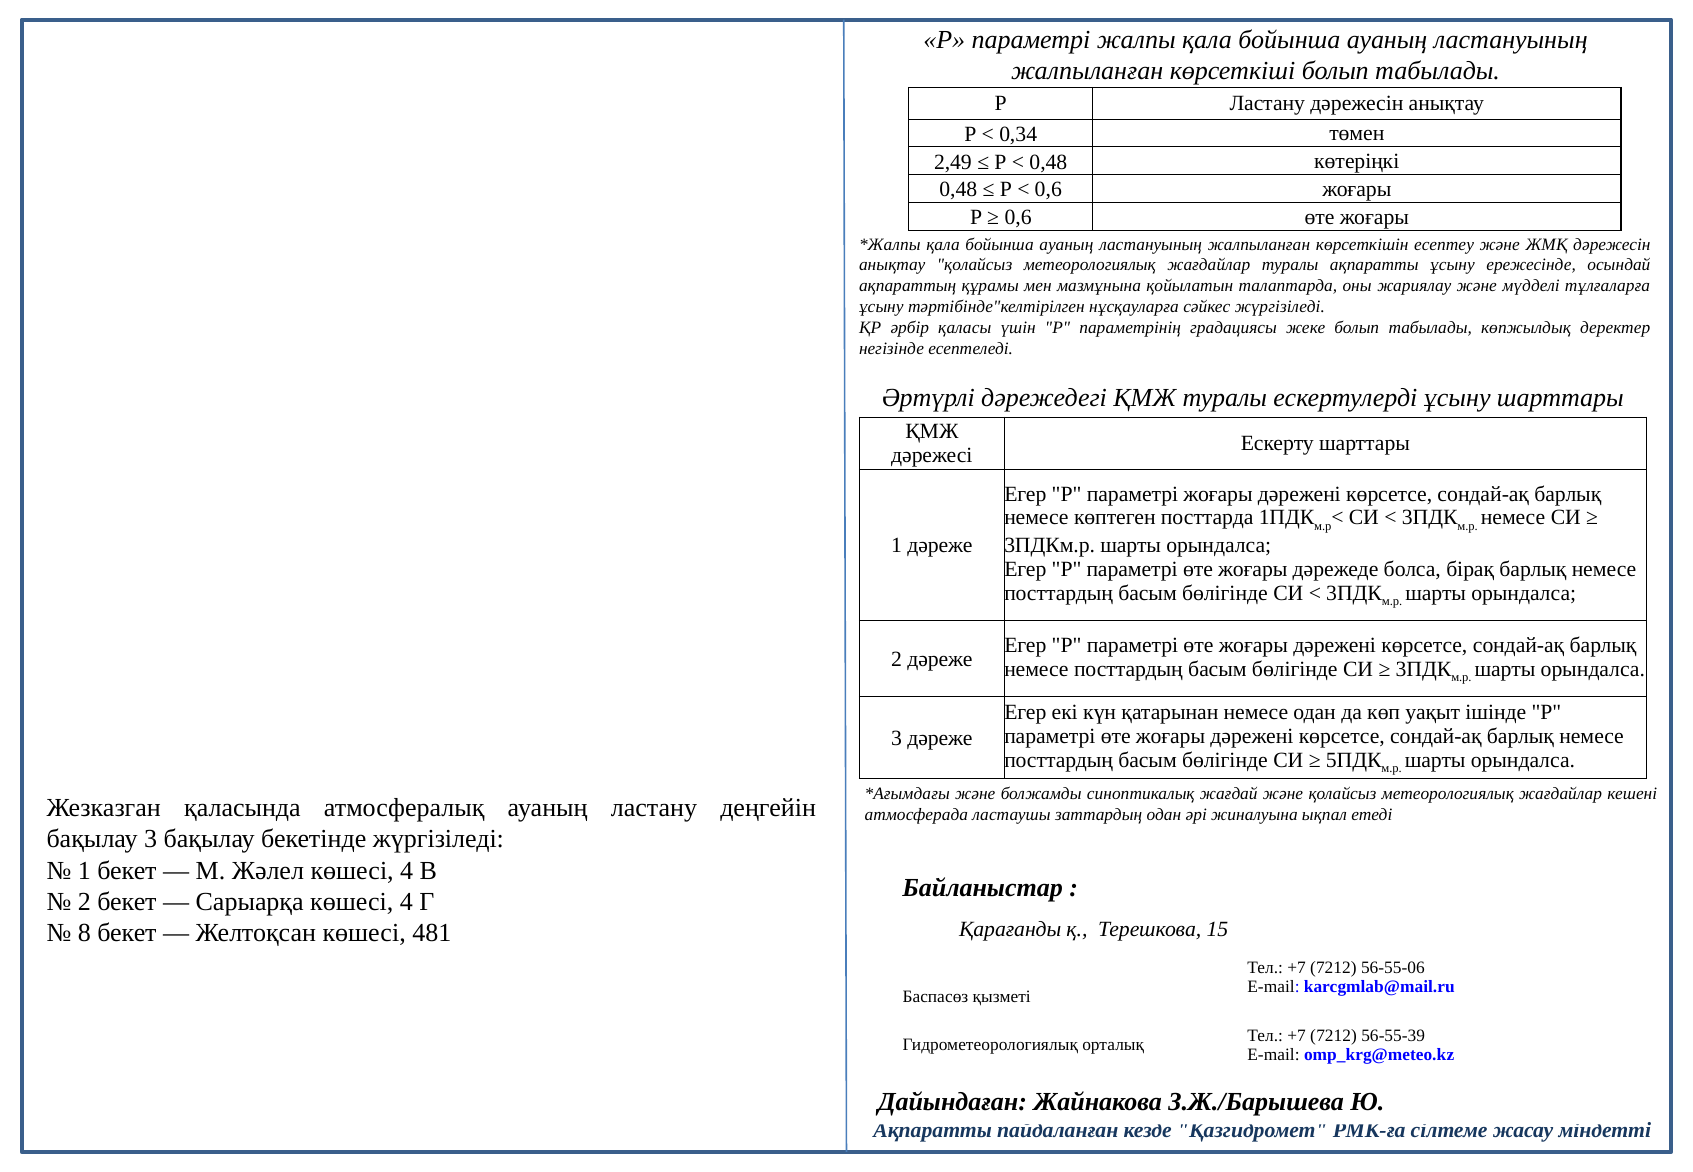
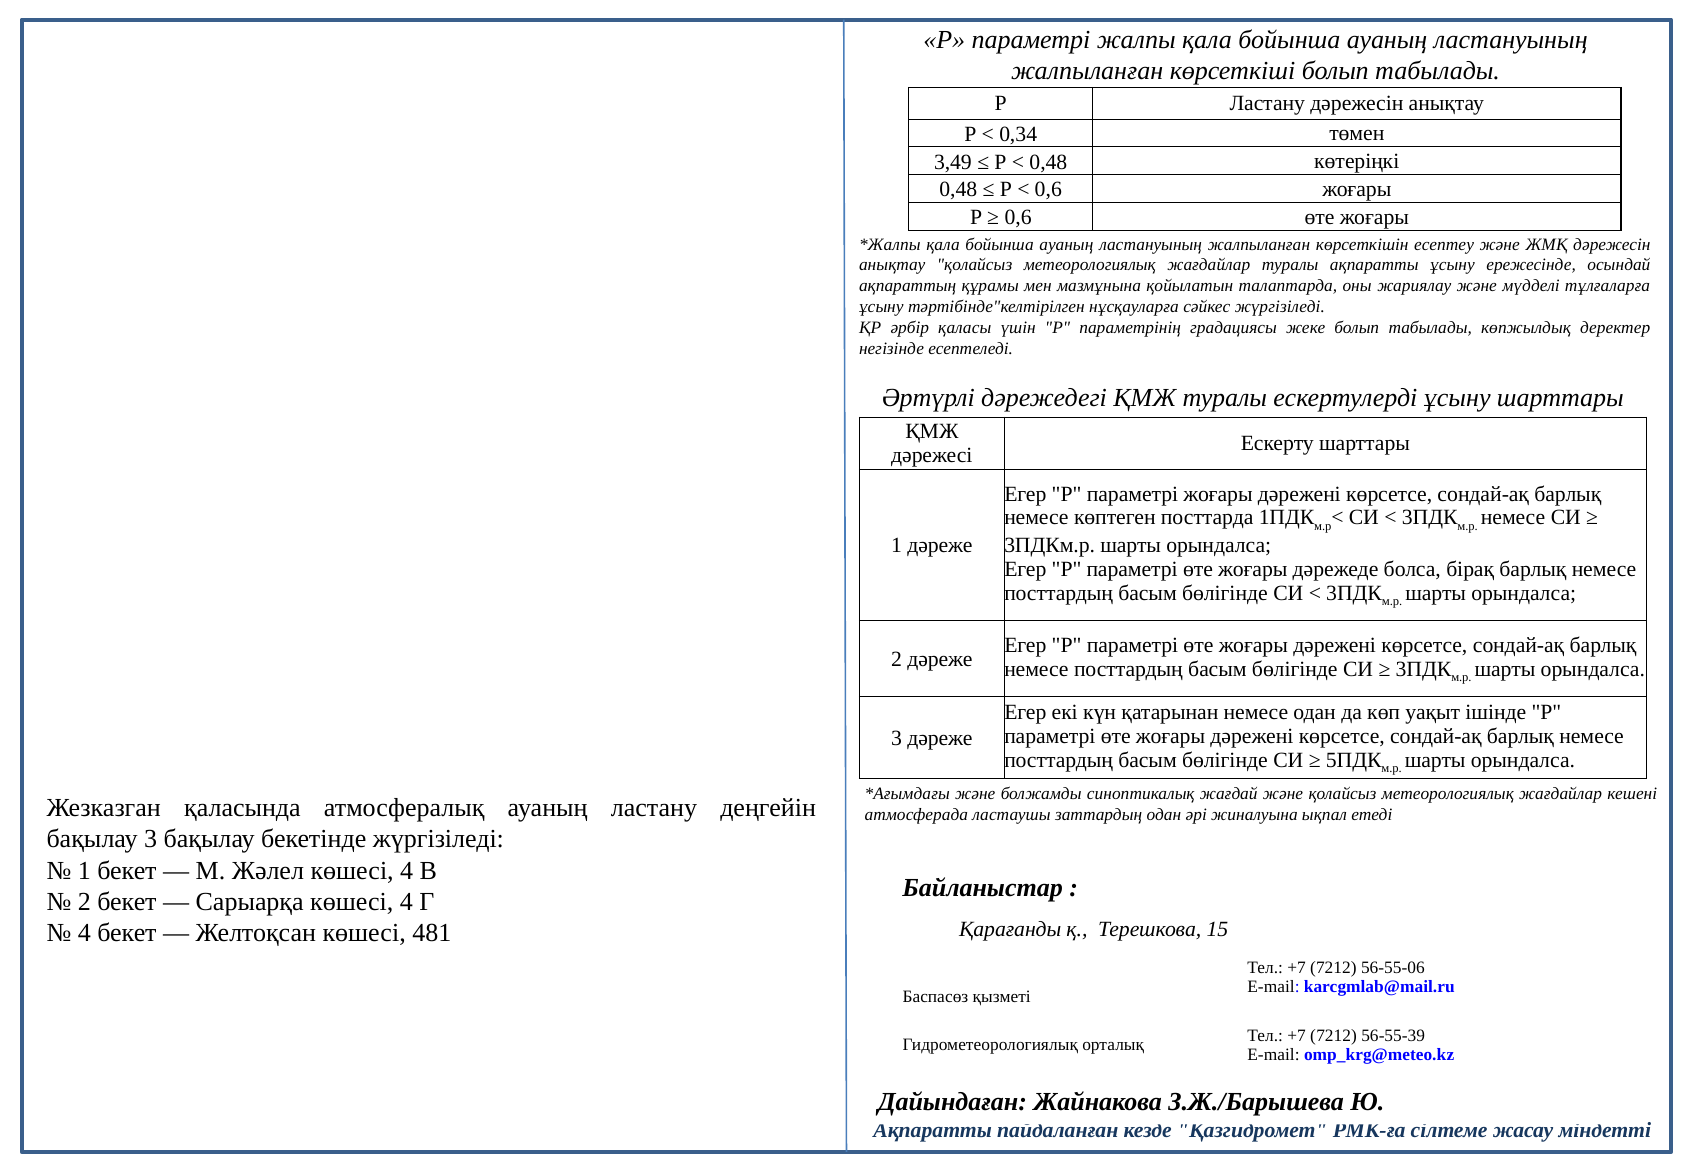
2,49: 2,49 -> 3,49
8 at (84, 933): 8 -> 4
